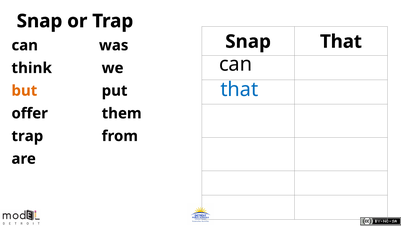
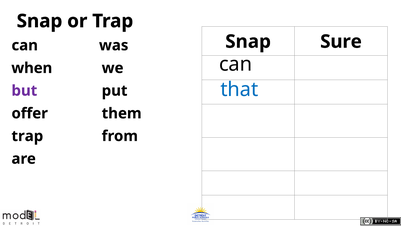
Snap That: That -> Sure
think: think -> when
but colour: orange -> purple
